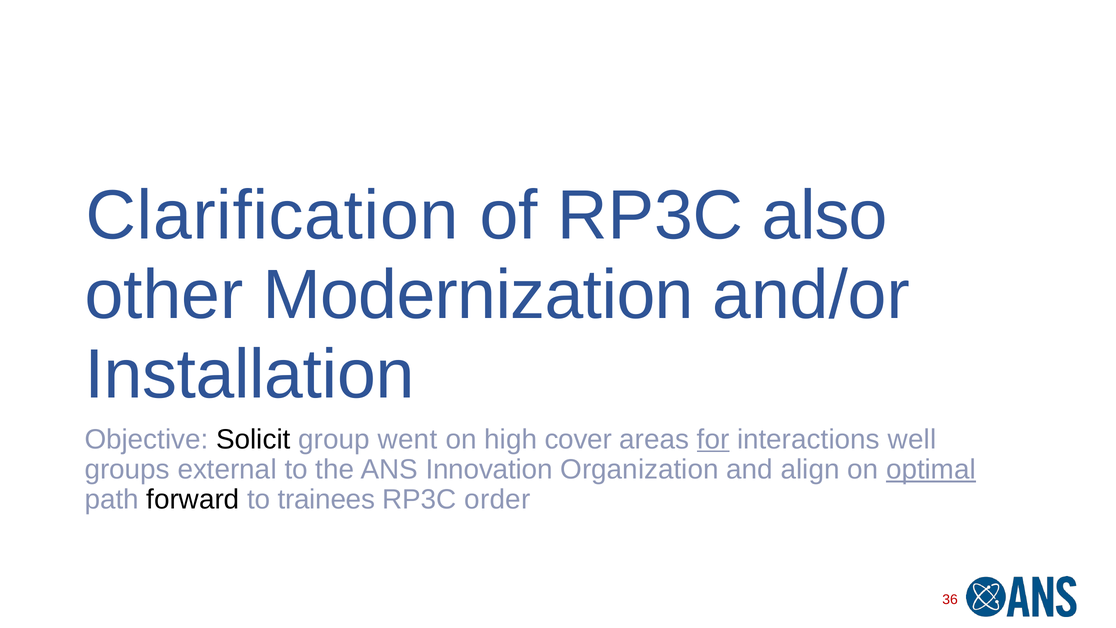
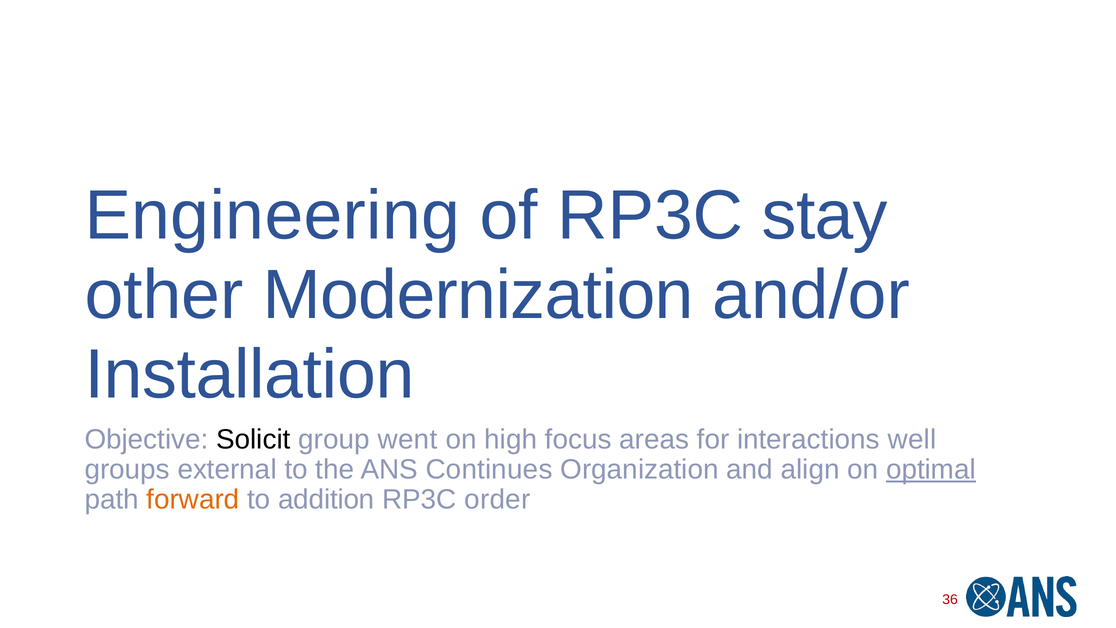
Clarification: Clarification -> Engineering
also: also -> stay
cover: cover -> focus
for underline: present -> none
Innovation: Innovation -> Continues
forward colour: black -> orange
trainees: trainees -> addition
